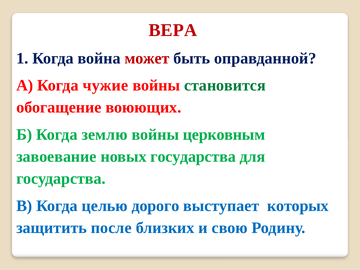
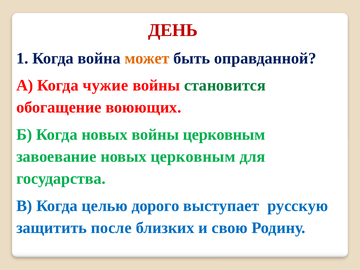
ВЕРА: ВЕРА -> ДЕНЬ
может colour: red -> orange
Когда землю: землю -> новых
новых государства: государства -> церковным
которых: которых -> русскую
